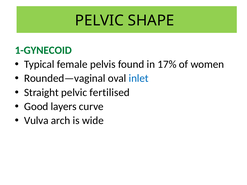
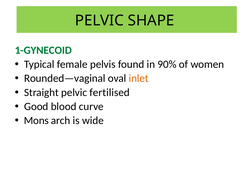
17%: 17% -> 90%
inlet colour: blue -> orange
layers: layers -> blood
Vulva: Vulva -> Mons
